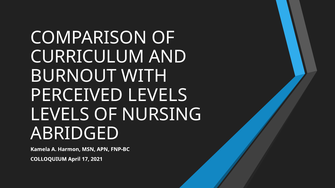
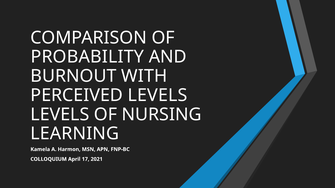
CURRICULUM: CURRICULUM -> PROBABILITY
ABRIDGED: ABRIDGED -> LEARNING
